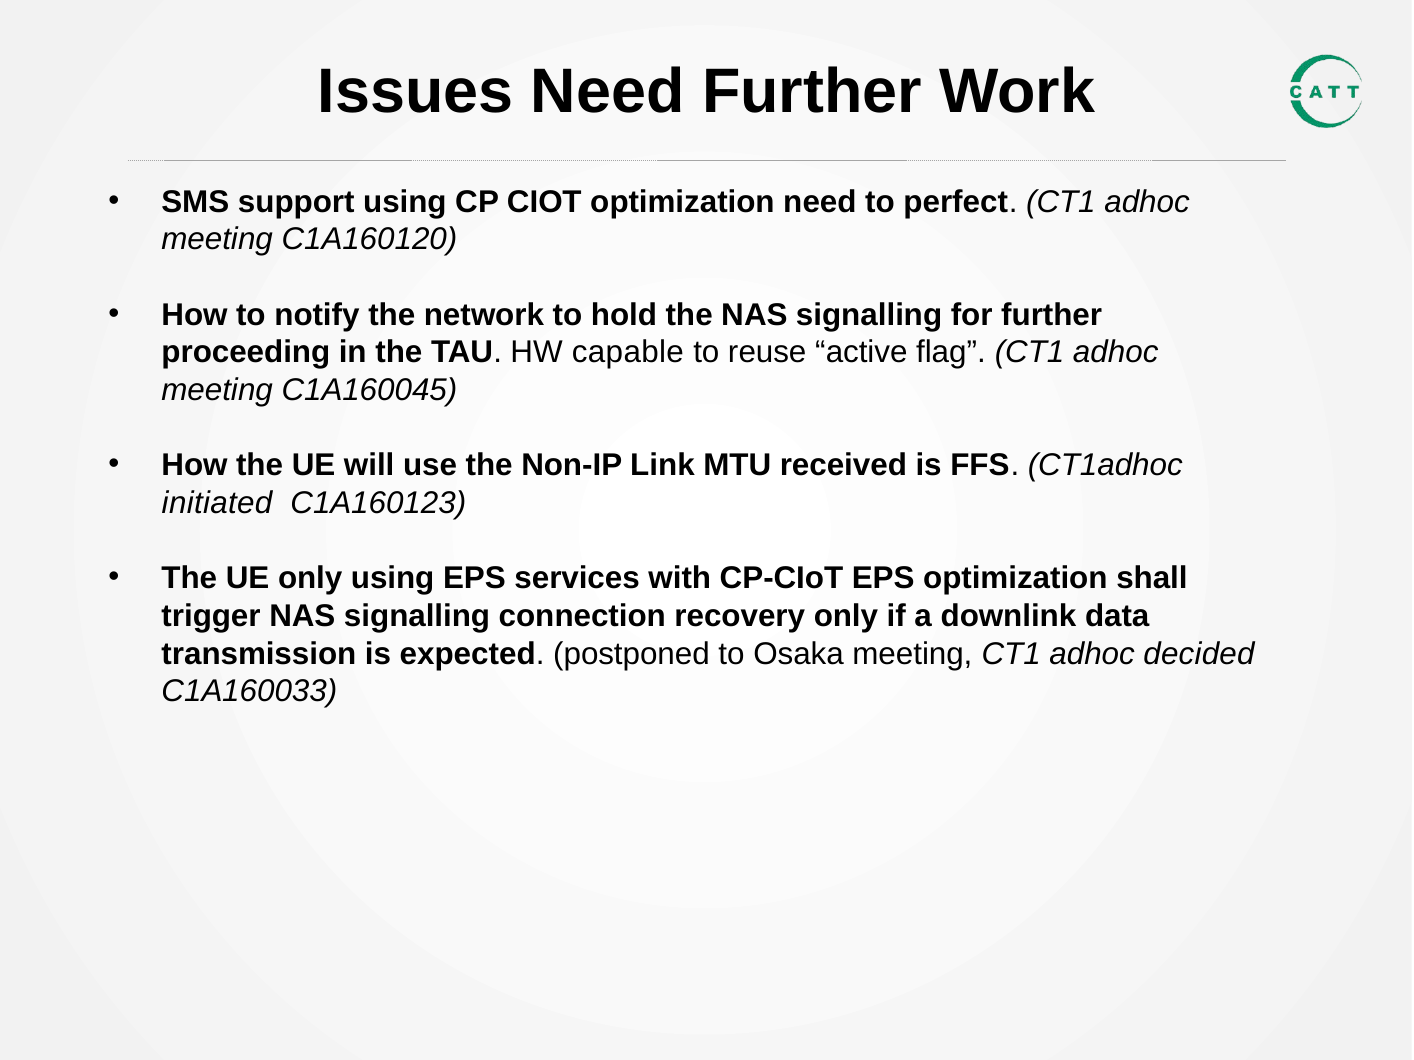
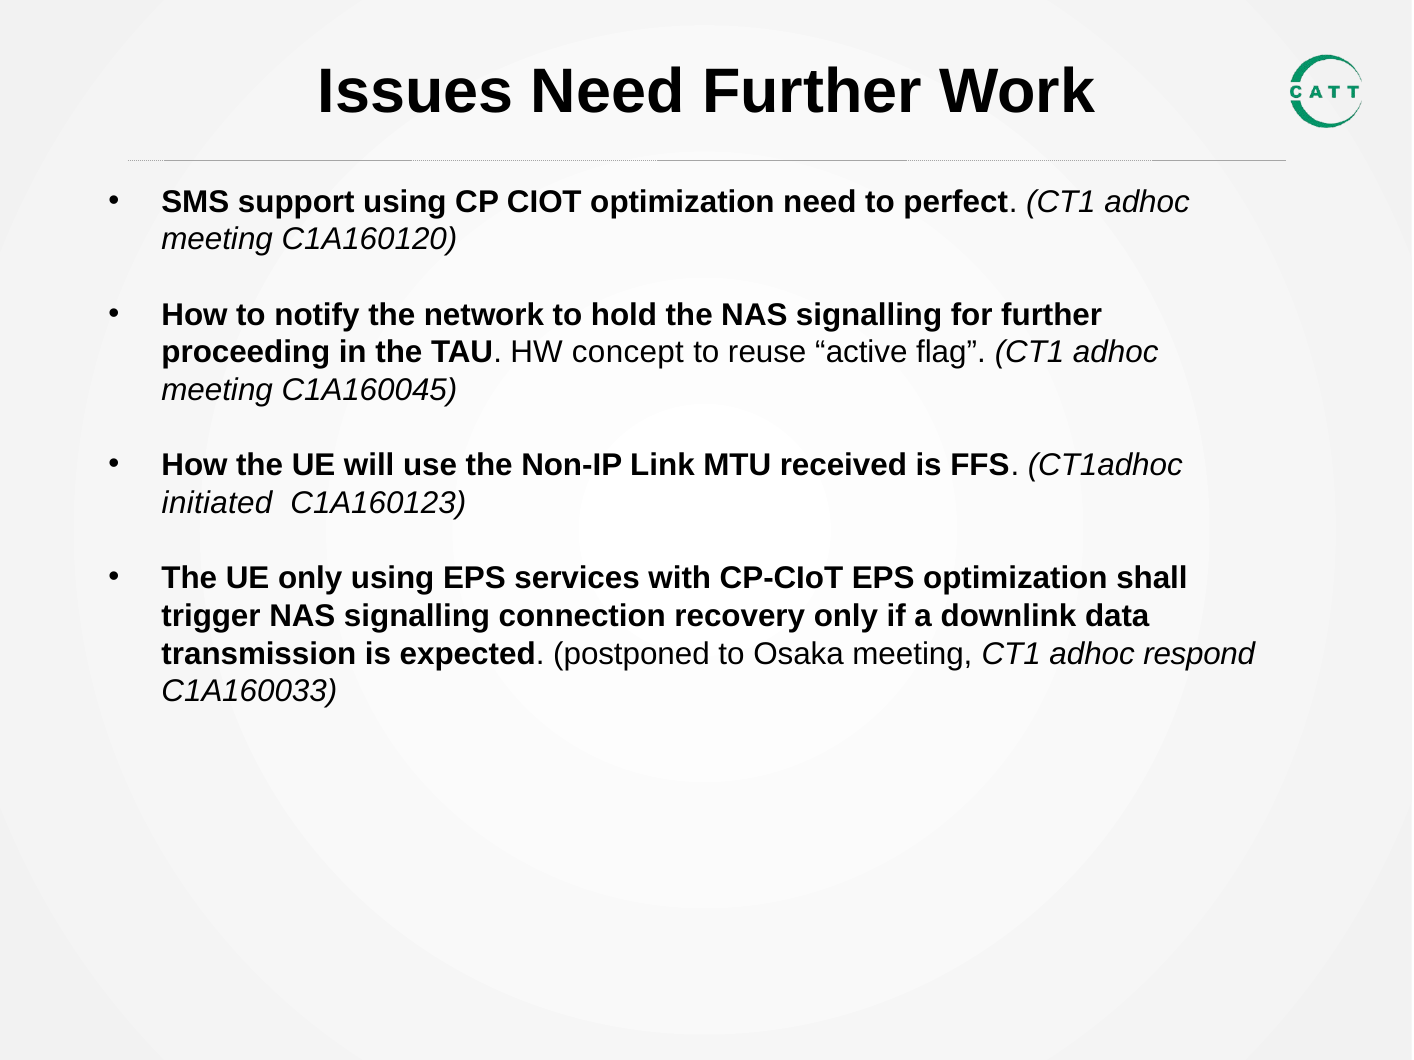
capable: capable -> concept
decided: decided -> respond
